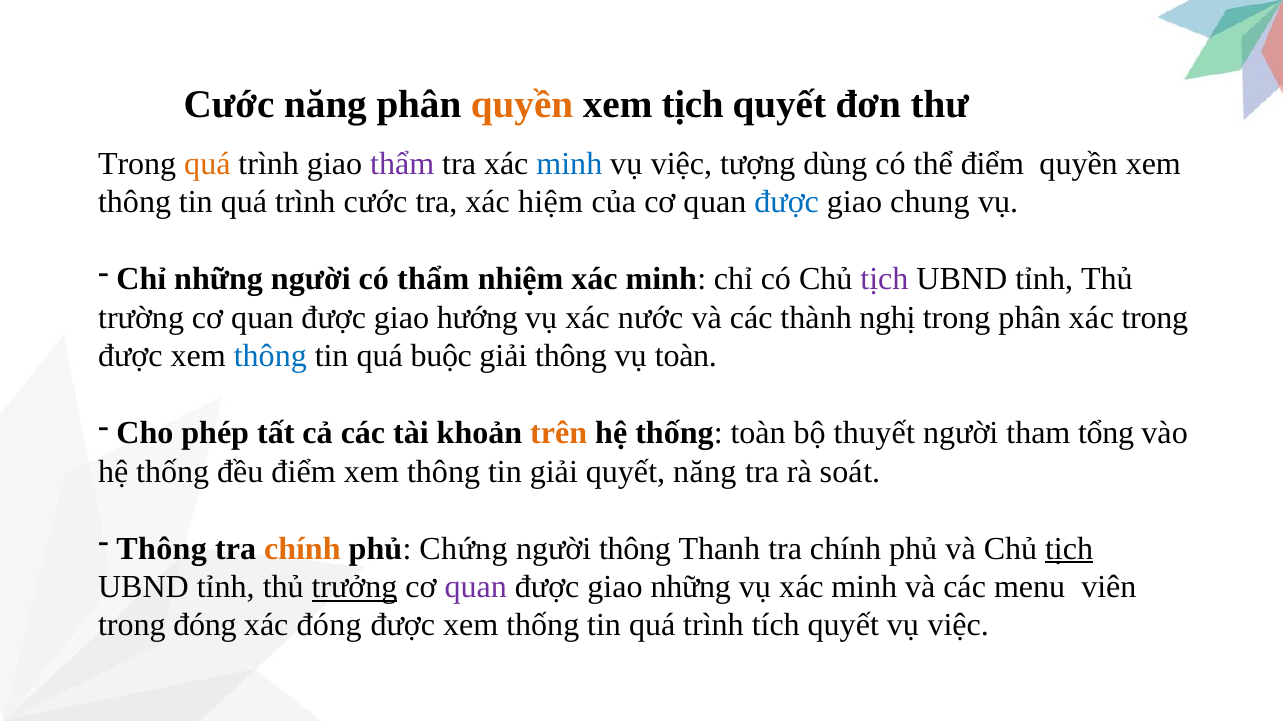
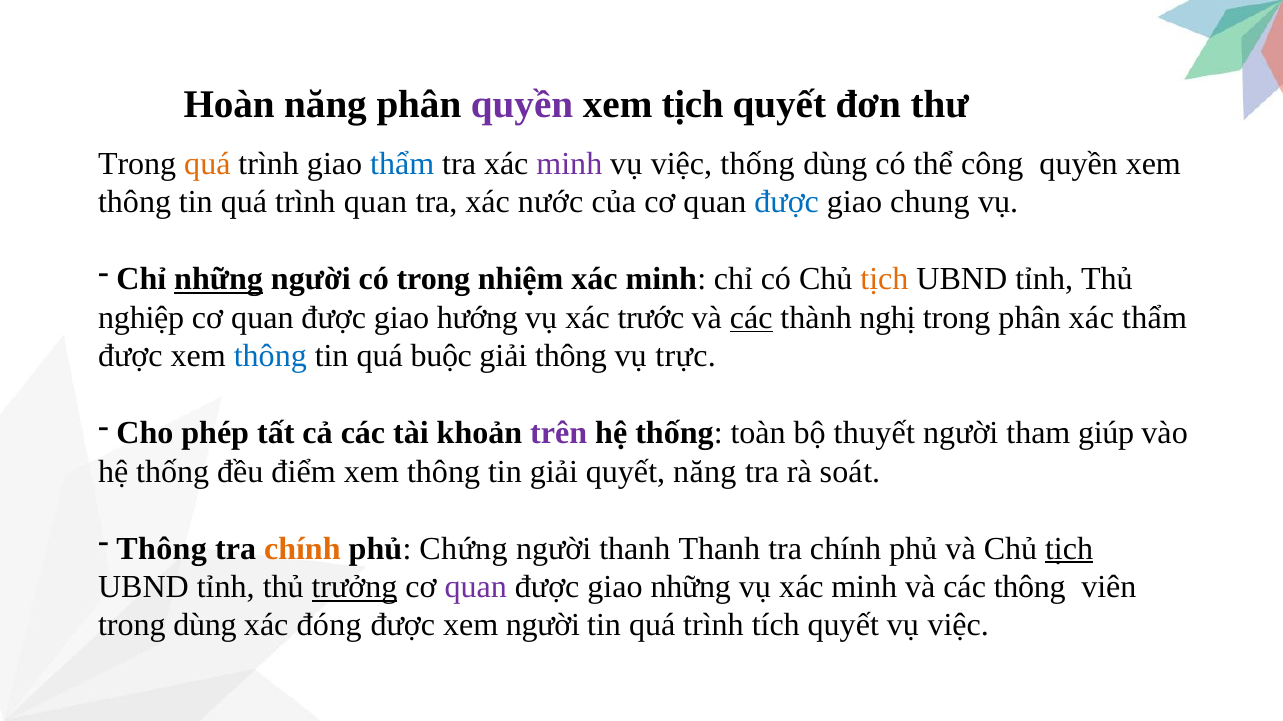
Cước at (229, 105): Cước -> Hoàn
quyền at (522, 105) colour: orange -> purple
thẩm at (402, 164) colour: purple -> blue
minh at (569, 164) colour: blue -> purple
việc tượng: tượng -> thống
thể điểm: điểm -> công
trình cước: cước -> quan
hiệm: hiệm -> nước
những at (219, 280) underline: none -> present
có thẩm: thẩm -> trong
tịch at (884, 280) colour: purple -> orange
trường: trường -> nghiệp
nước: nước -> trước
các at (751, 318) underline: none -> present
xác trong: trong -> thẩm
vụ toàn: toàn -> trực
trên colour: orange -> purple
tổng: tổng -> giúp
người thông: thông -> thanh
các menu: menu -> thông
trong đóng: đóng -> dùng
xem thống: thống -> người
